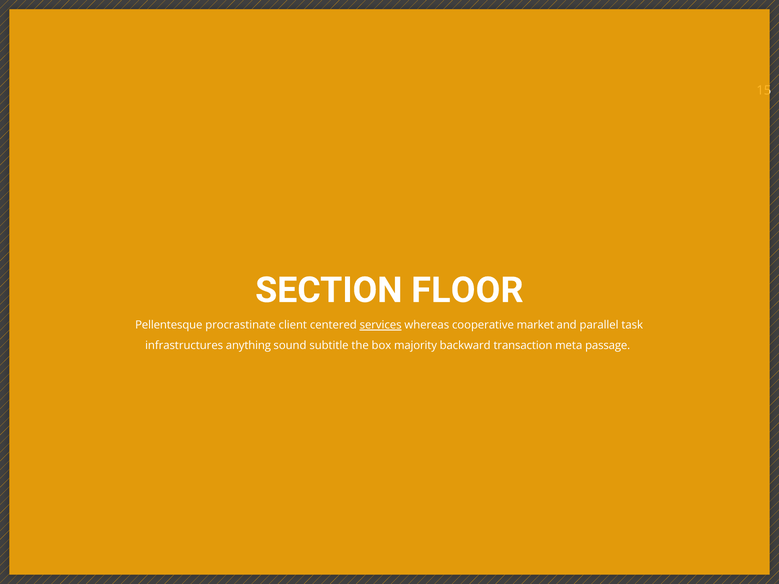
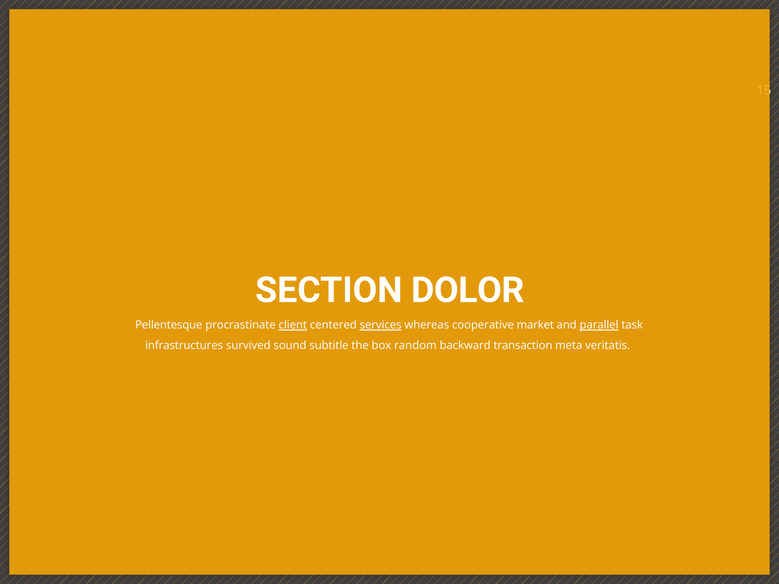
FLOOR: FLOOR -> DOLOR
client underline: none -> present
parallel underline: none -> present
anything: anything -> survived
majority: majority -> random
passage: passage -> veritatis
